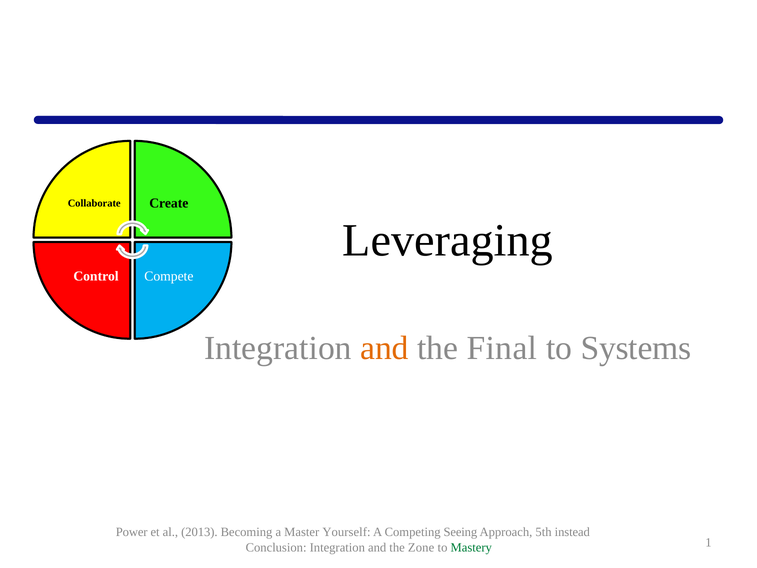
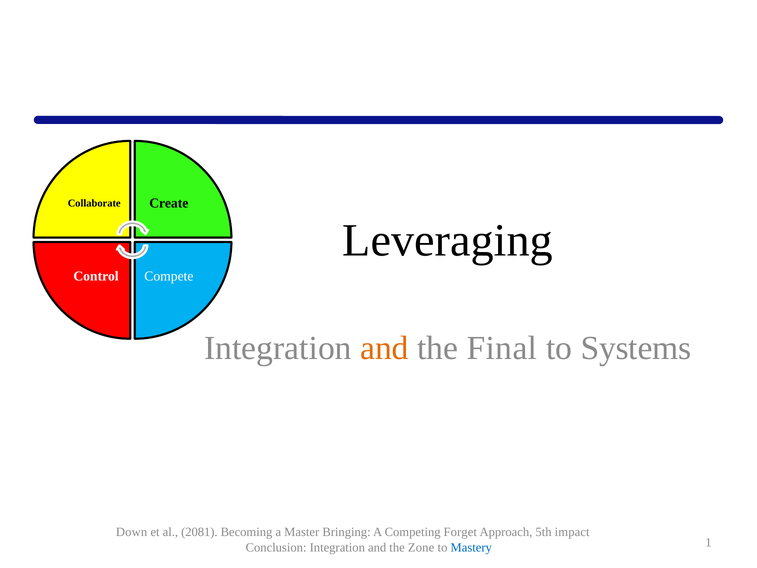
Power: Power -> Down
2013: 2013 -> 2081
Yourself: Yourself -> Bringing
Seeing: Seeing -> Forget
instead: instead -> impact
Mastery colour: green -> blue
